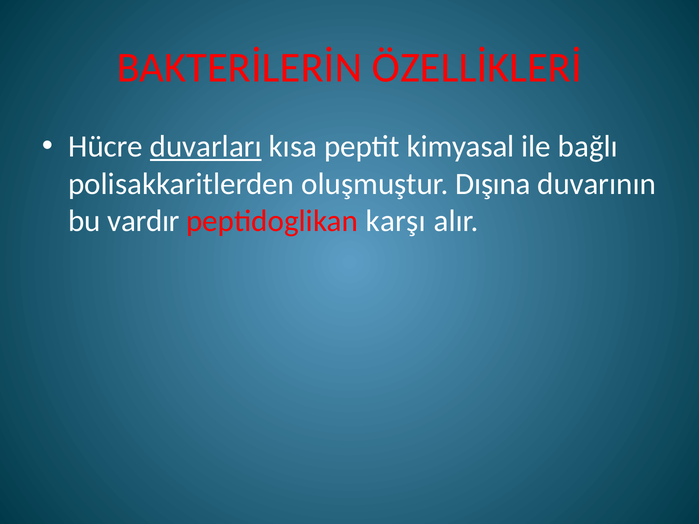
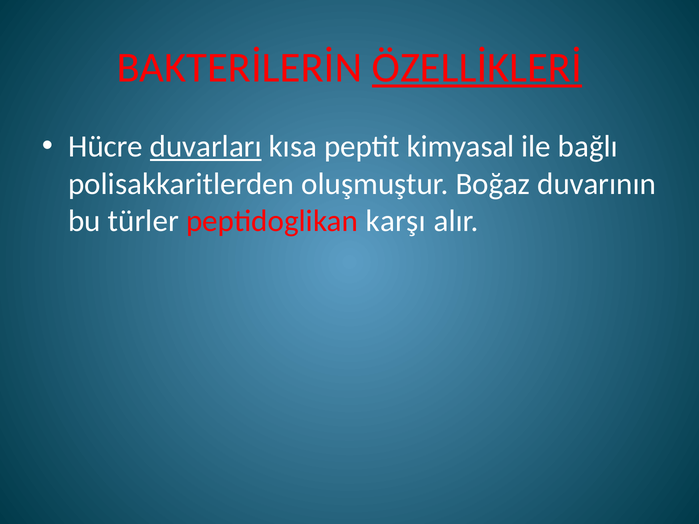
ÖZELLİKLERİ underline: none -> present
Dışına: Dışına -> Boğaz
vardır: vardır -> türler
